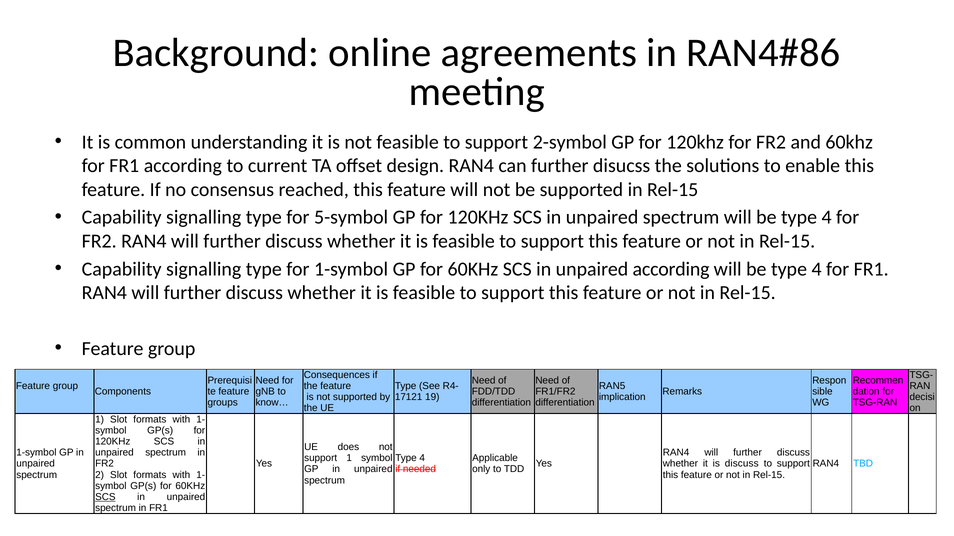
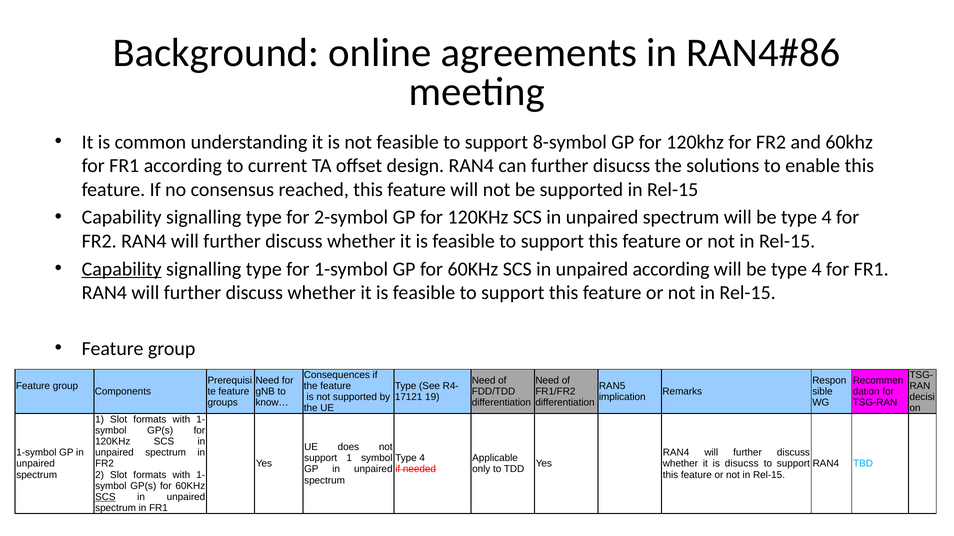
2-symbol: 2-symbol -> 8-symbol
5-symbol: 5-symbol -> 2-symbol
Capability at (122, 269) underline: none -> present
is discuss: discuss -> disucss
